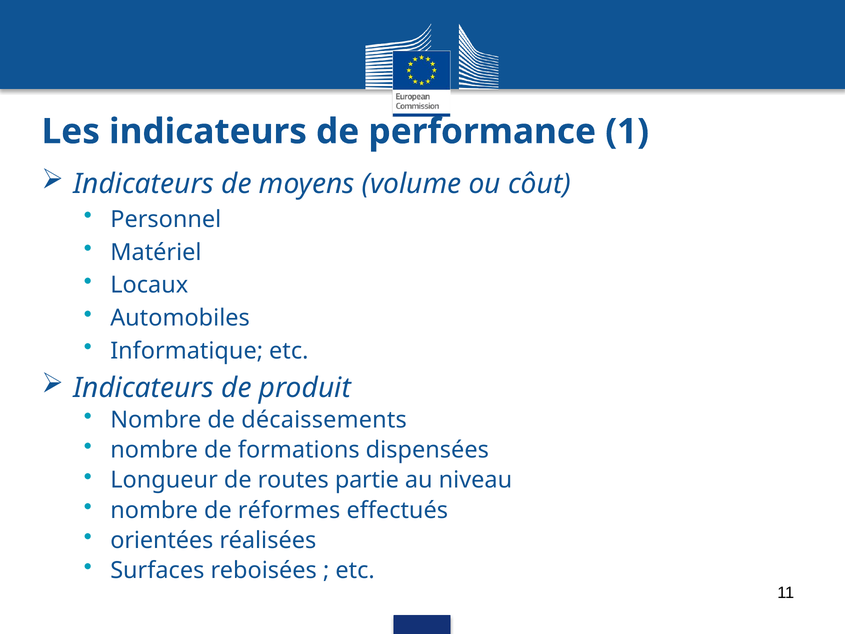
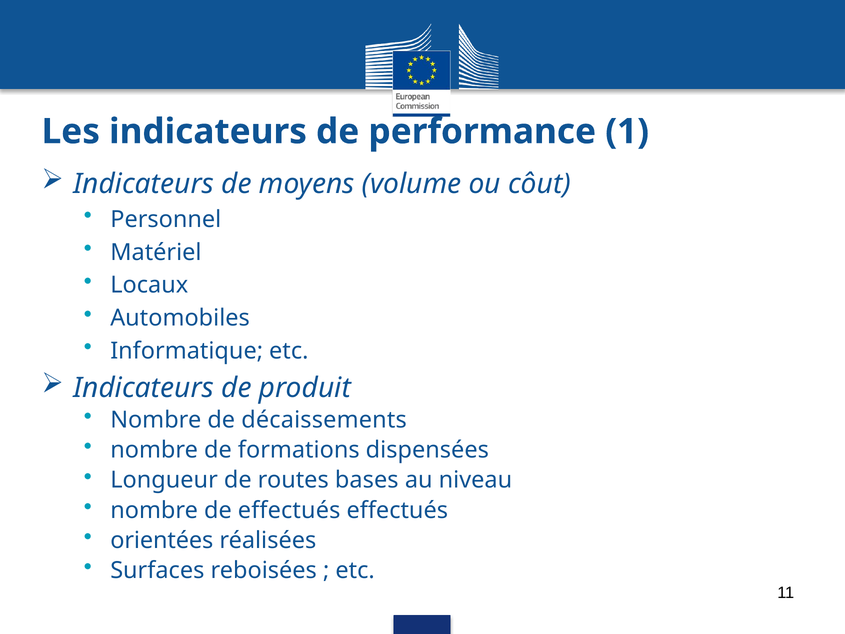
partie: partie -> bases
de réformes: réformes -> effectués
